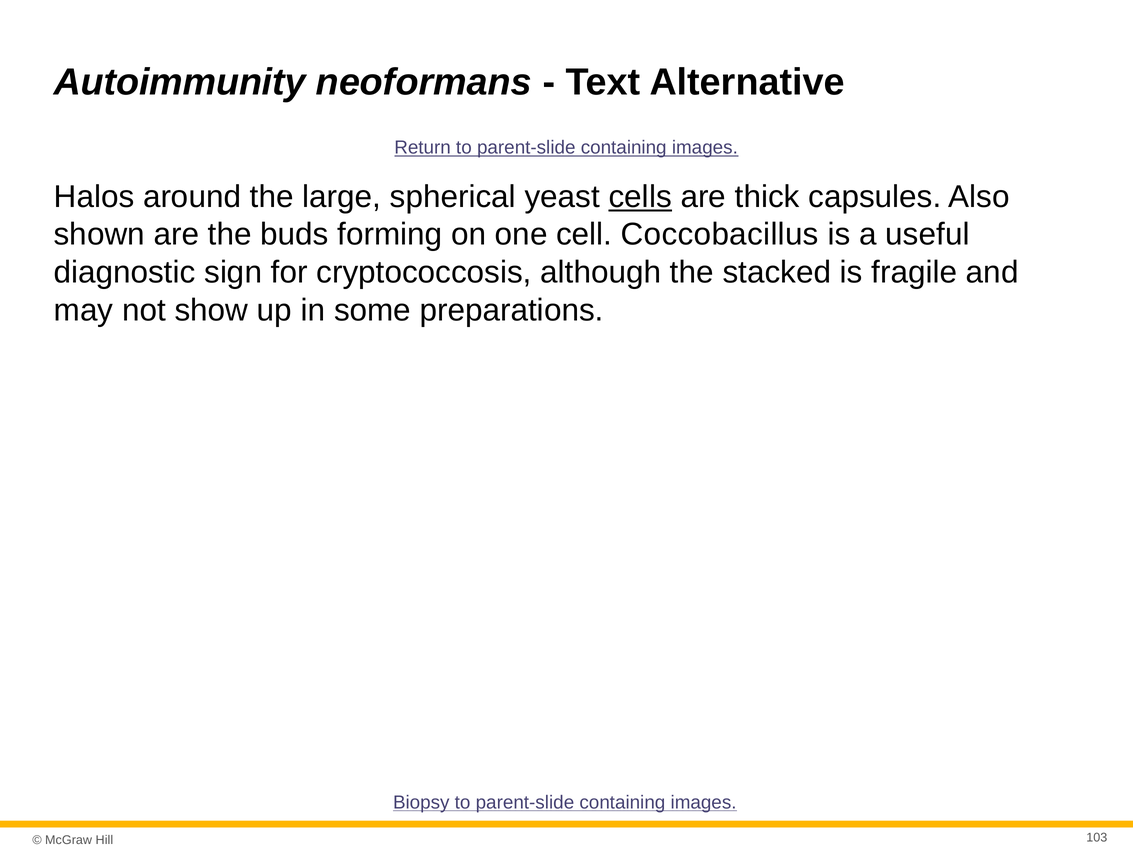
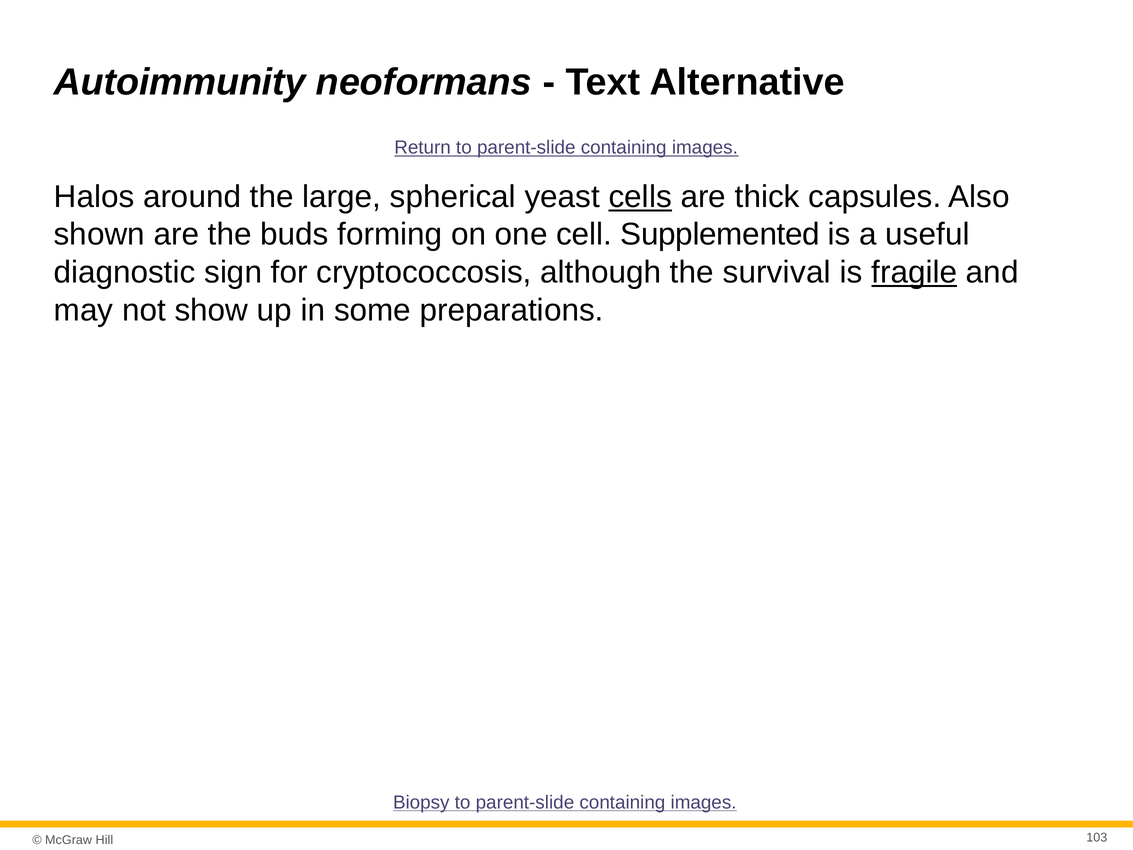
Coccobacillus: Coccobacillus -> Supplemented
stacked: stacked -> survival
fragile underline: none -> present
